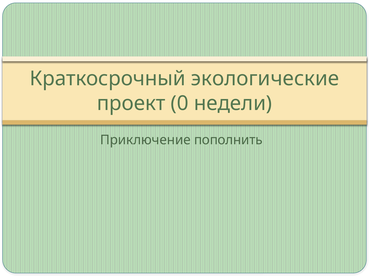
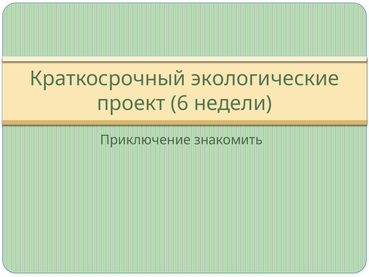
0: 0 -> 6
пополнить: пополнить -> знакомить
